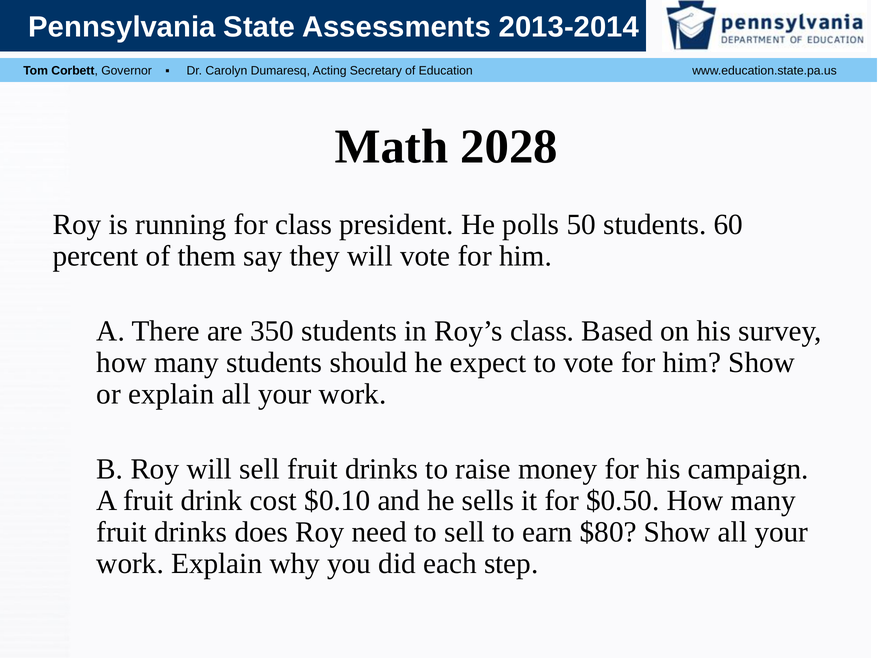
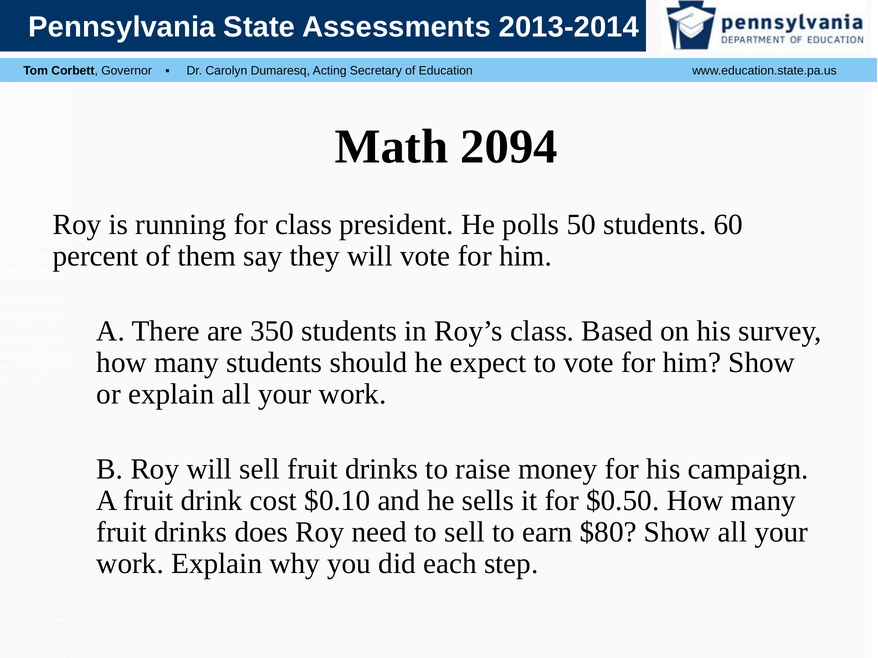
2028: 2028 -> 2094
